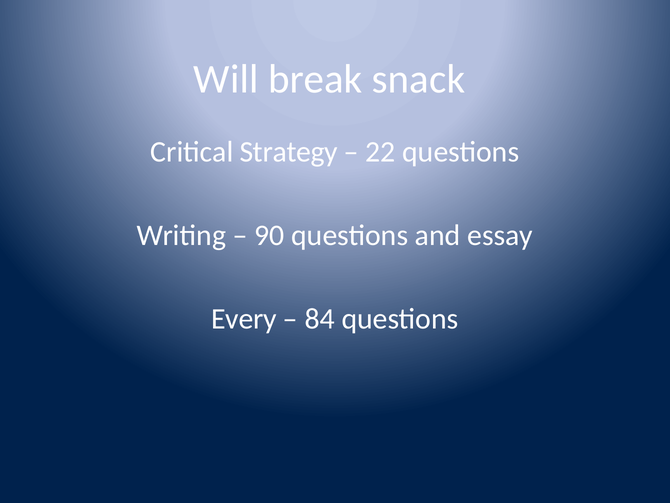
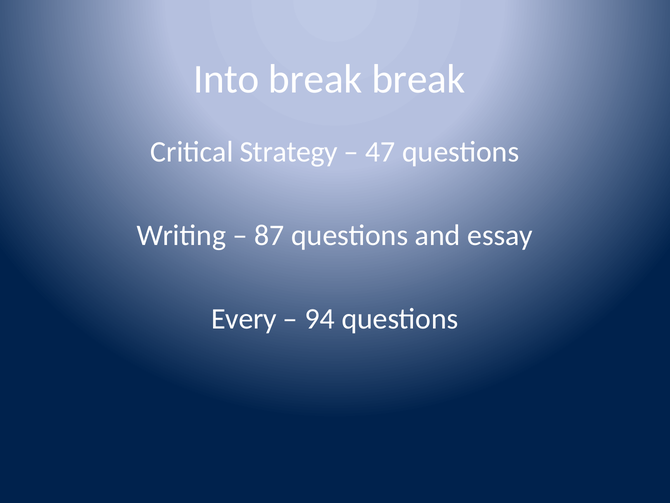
Will: Will -> Into
break snack: snack -> break
22: 22 -> 47
90: 90 -> 87
84: 84 -> 94
